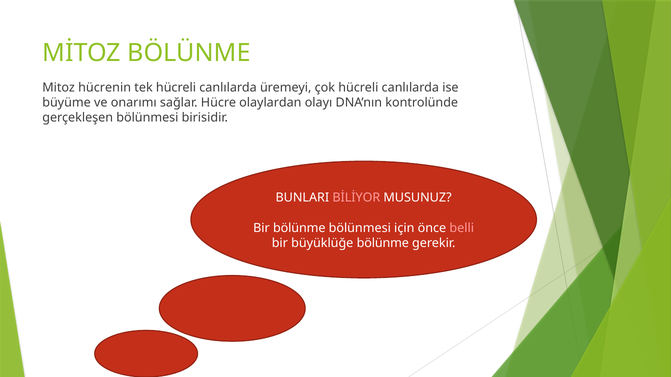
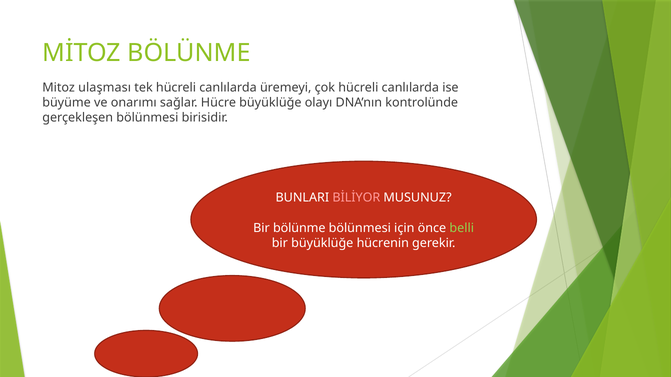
hücrenin: hücrenin -> ulaşması
Hücre olaylardan: olaylardan -> büyüklüğe
belli colour: pink -> light green
büyüklüğe bölünme: bölünme -> hücrenin
